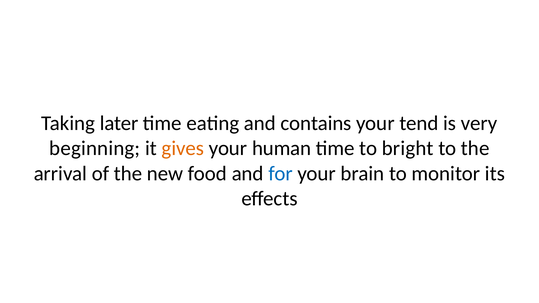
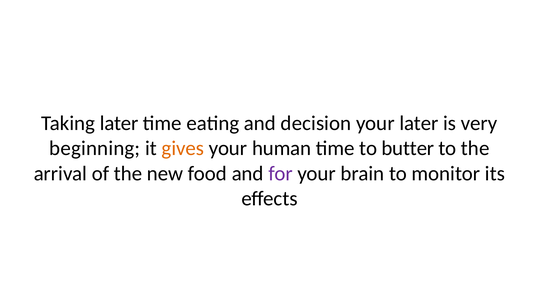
contains: contains -> decision
your tend: tend -> later
bright: bright -> butter
for colour: blue -> purple
